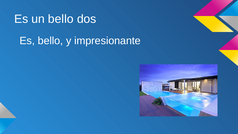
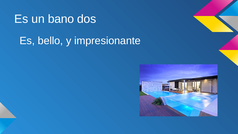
un bello: bello -> bano
